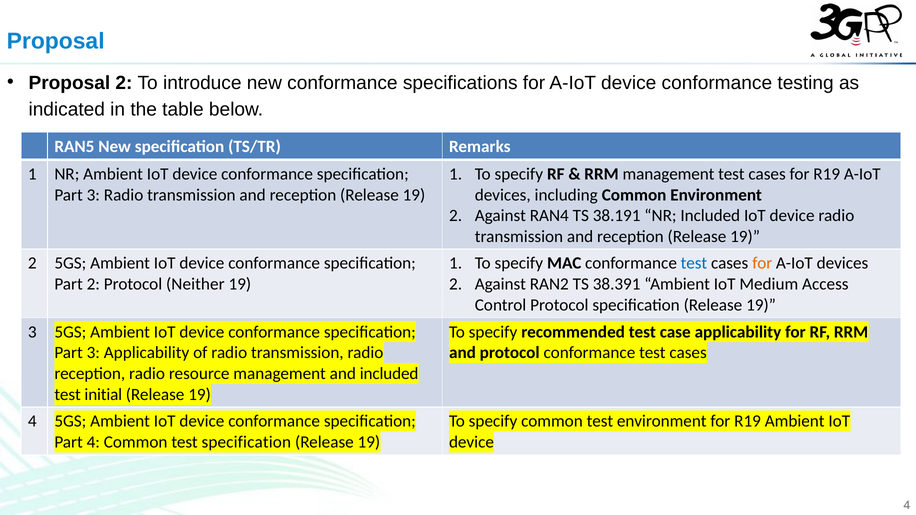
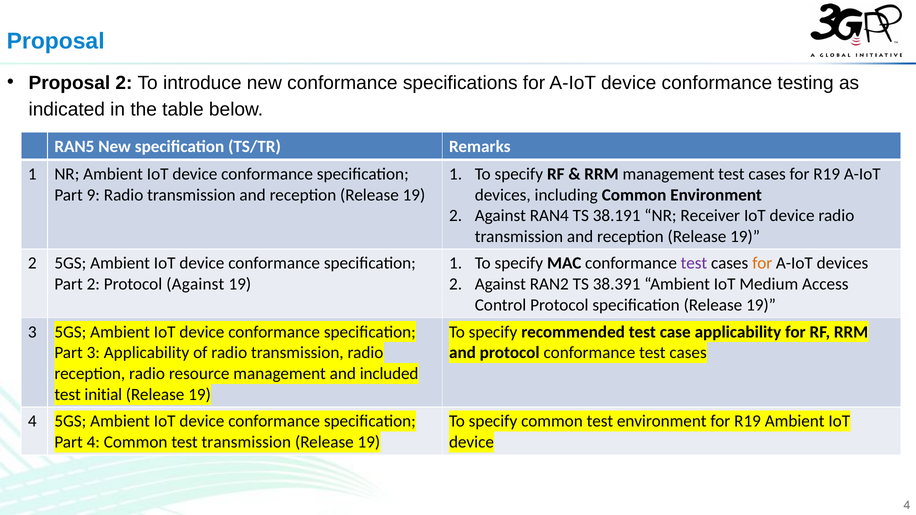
3 at (93, 195): 3 -> 9
NR Included: Included -> Receiver
test at (694, 263) colour: blue -> purple
Protocol Neither: Neither -> Against
test specification: specification -> transmission
